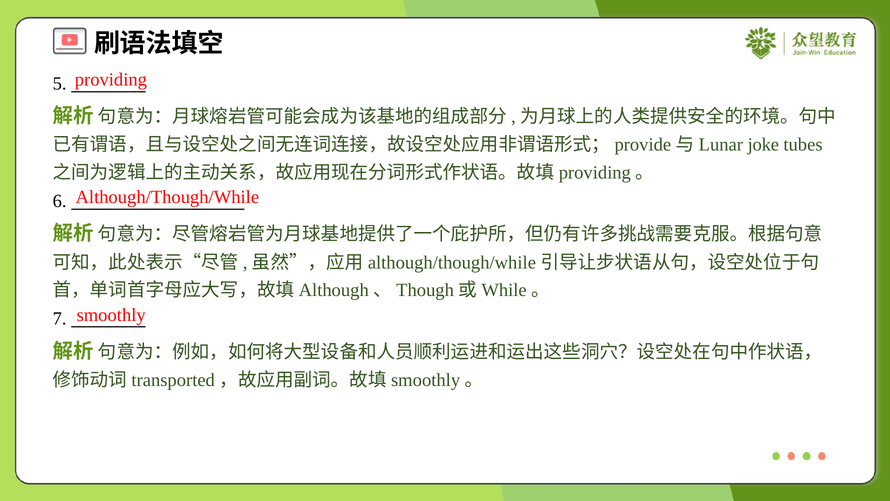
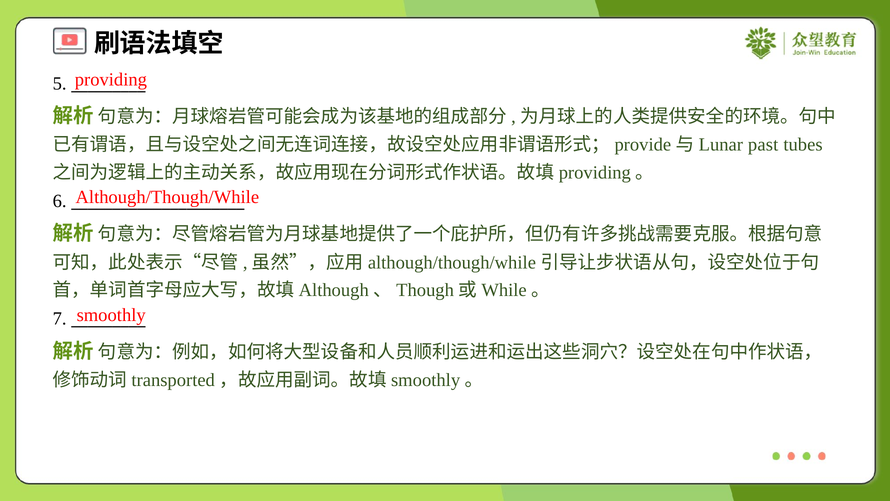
joke: joke -> past
